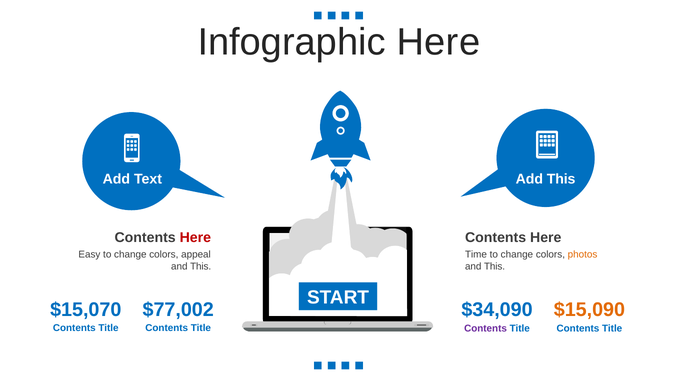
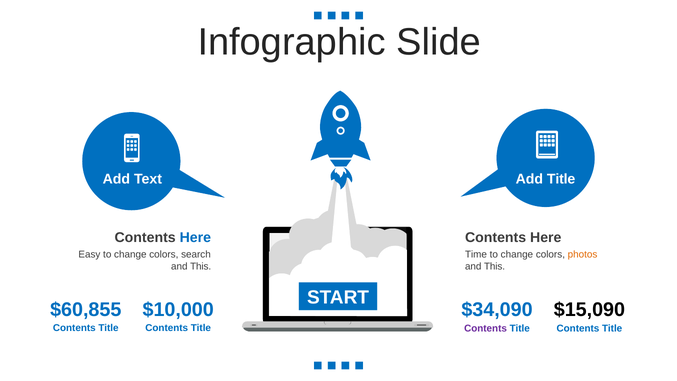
Infographic Here: Here -> Slide
Add This: This -> Title
Here at (195, 237) colour: red -> blue
appeal: appeal -> search
$15,070: $15,070 -> $60,855
$77,002: $77,002 -> $10,000
$15,090 colour: orange -> black
